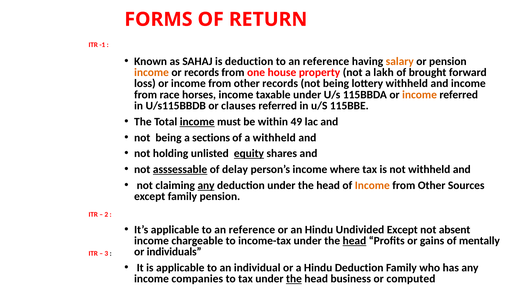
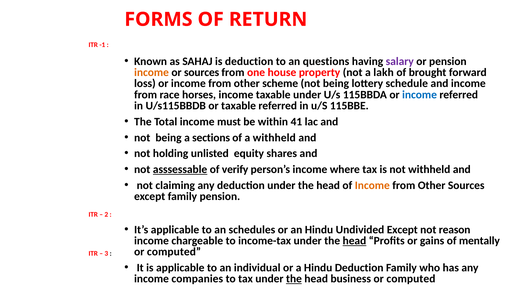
reference at (326, 61): reference -> questions
salary colour: orange -> purple
or records: records -> sources
other records: records -> scheme
lottery withheld: withheld -> schedule
income at (420, 95) colour: orange -> blue
or clauses: clauses -> taxable
income at (197, 122) underline: present -> none
49: 49 -> 41
equity underline: present -> none
delay: delay -> verify
any at (206, 185) underline: present -> none
applicable to an reference: reference -> schedules
absent: absent -> reason
individuals at (174, 252): individuals -> computed
